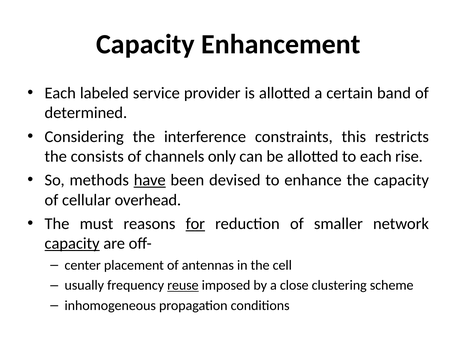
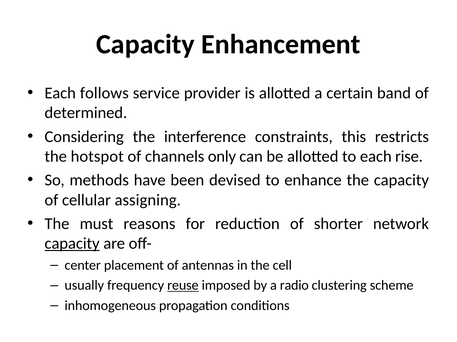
labeled: labeled -> follows
consists: consists -> hotspot
have underline: present -> none
overhead: overhead -> assigning
for underline: present -> none
smaller: smaller -> shorter
close: close -> radio
